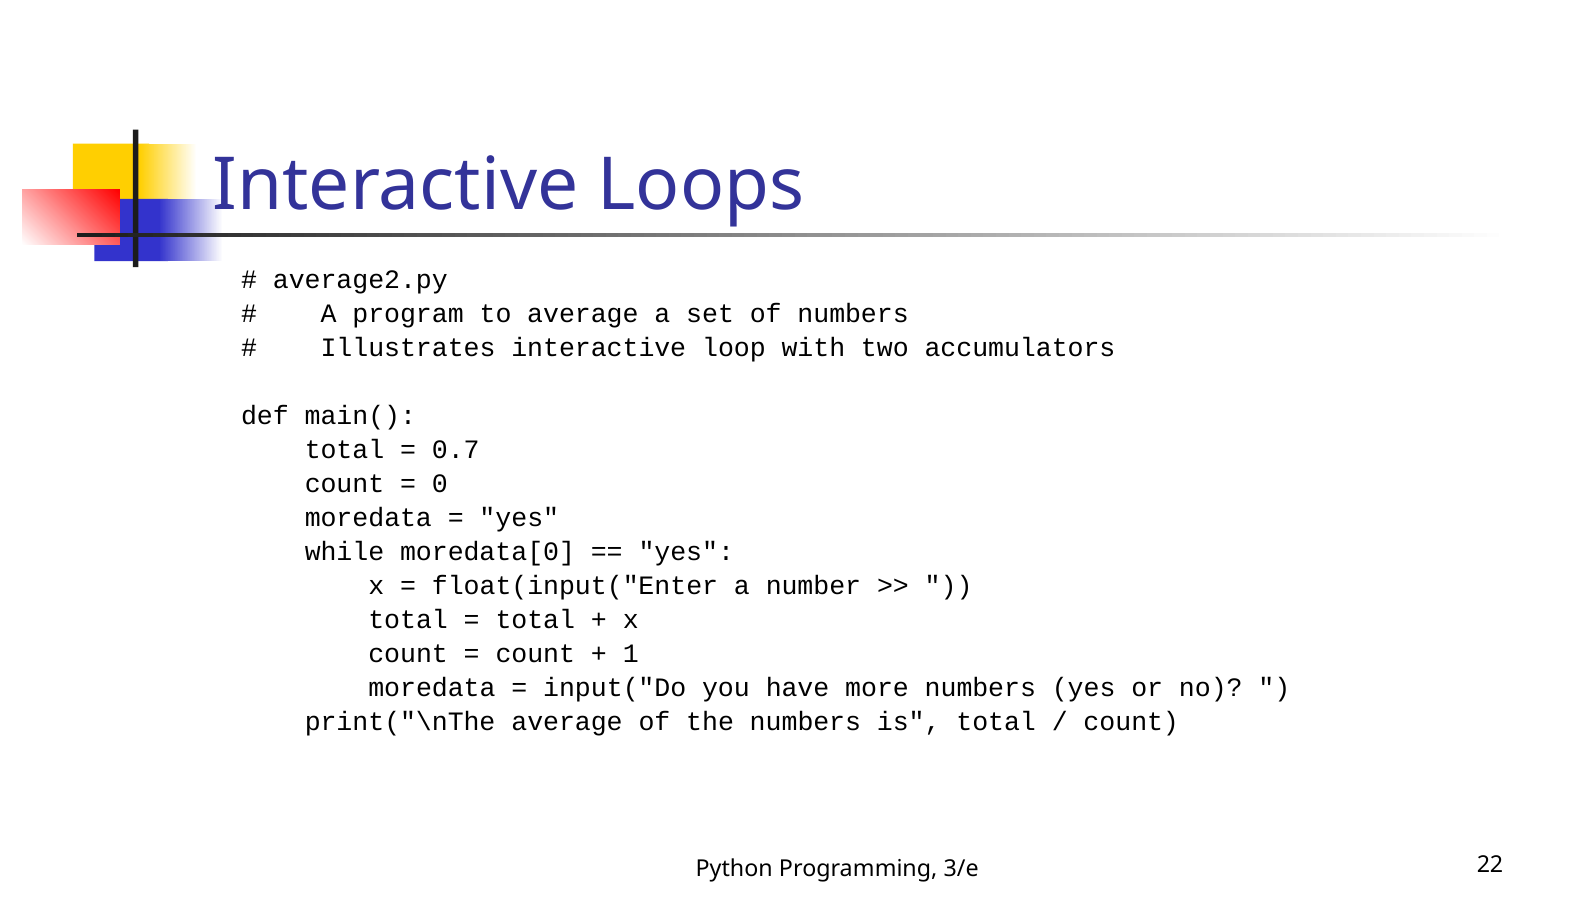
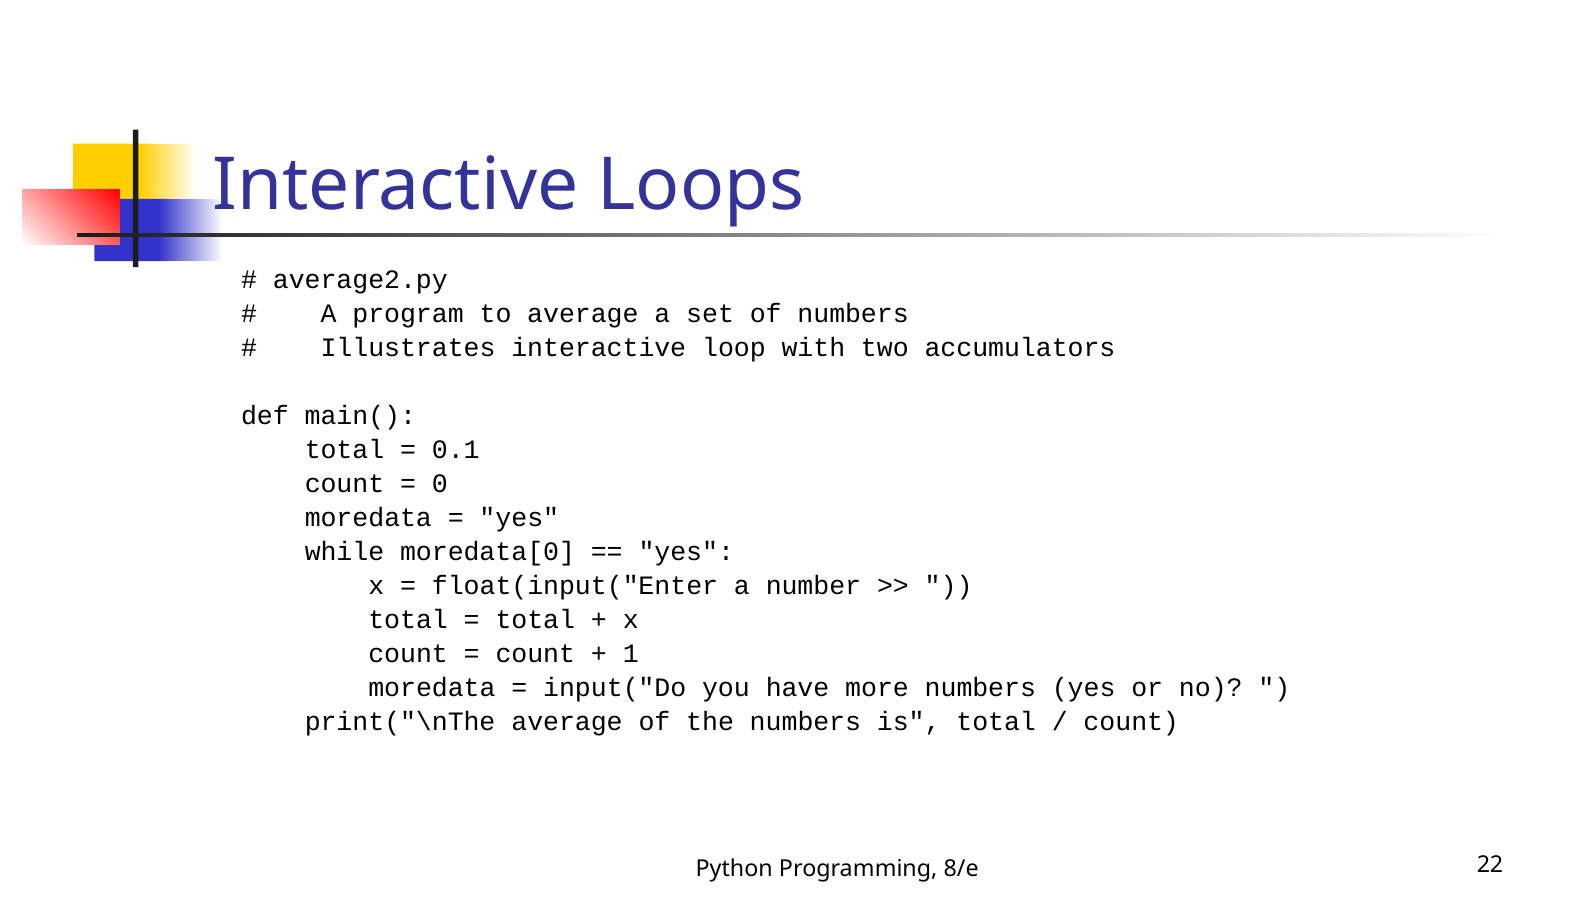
0.7: 0.7 -> 0.1
3/e: 3/e -> 8/e
